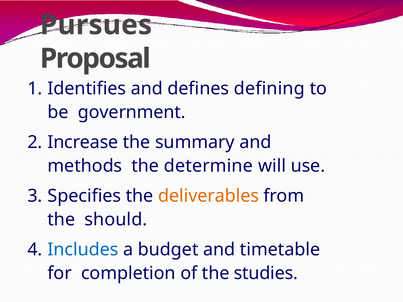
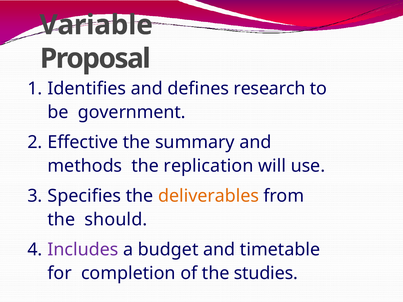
Pursues: Pursues -> Variable
defining: defining -> research
Increase: Increase -> Effective
determine: determine -> replication
Includes colour: blue -> purple
